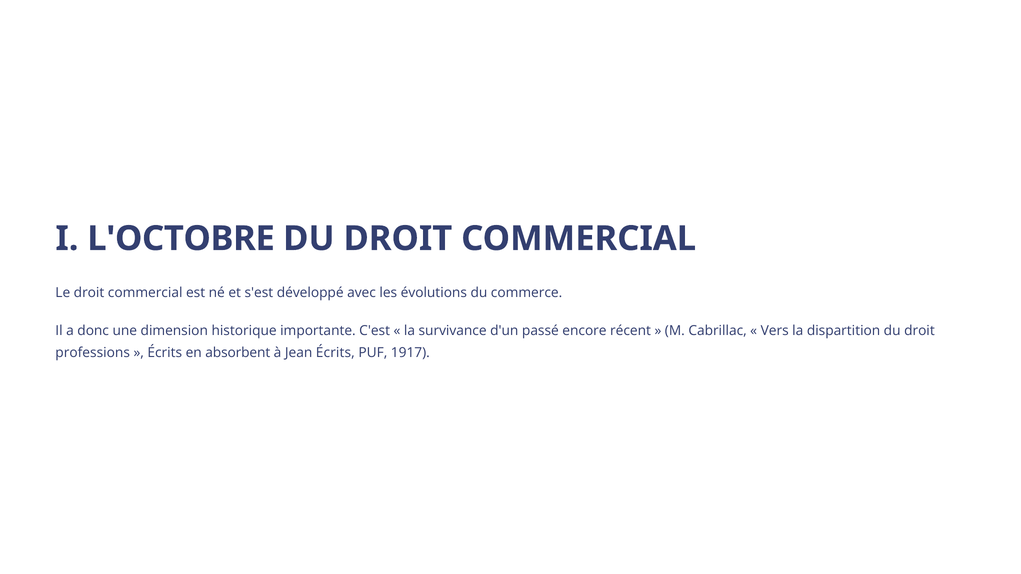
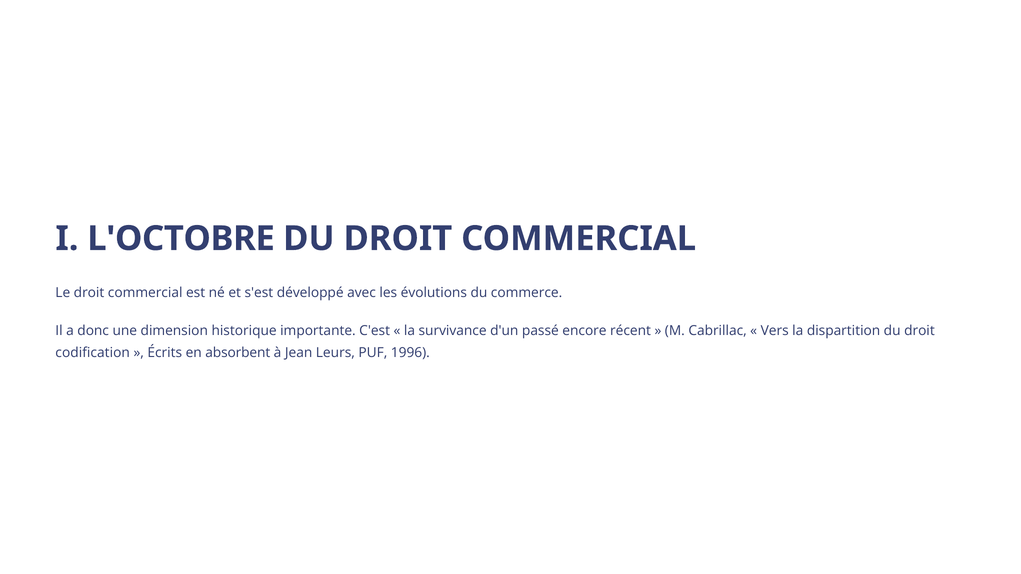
professions: professions -> codification
Jean Écrits: Écrits -> Leurs
1917: 1917 -> 1996
